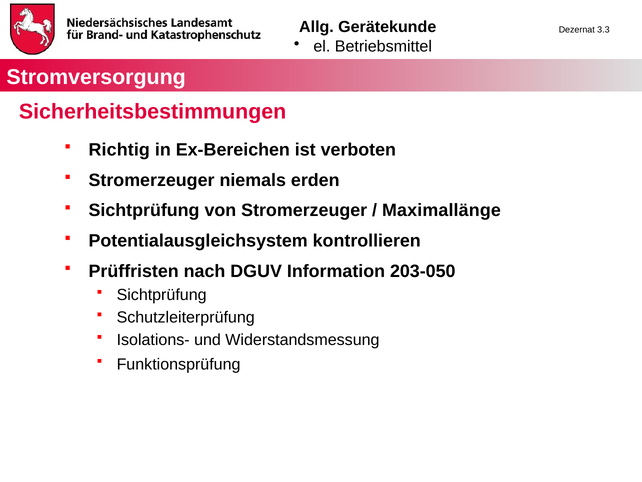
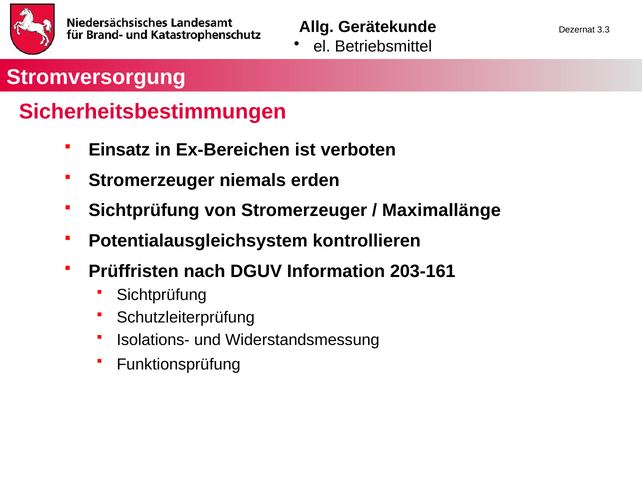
Richtig: Richtig -> Einsatz
203-050: 203-050 -> 203-161
